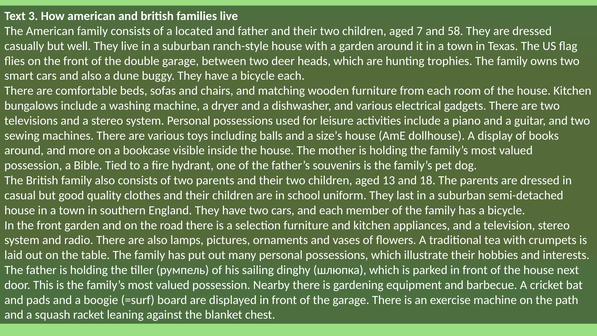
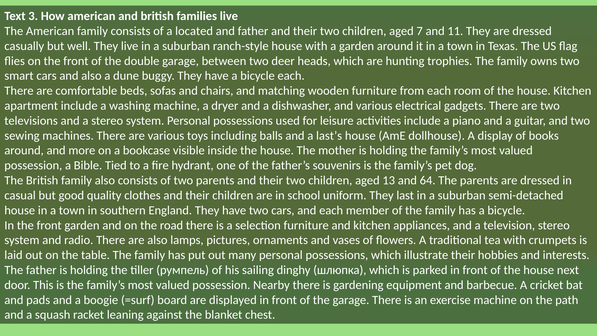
58: 58 -> 11
bungalows: bungalows -> apartment
size’s: size’s -> last’s
18: 18 -> 64
